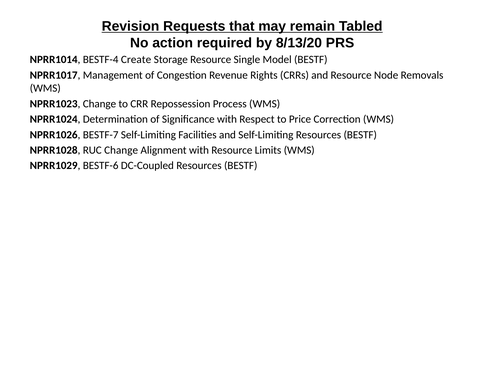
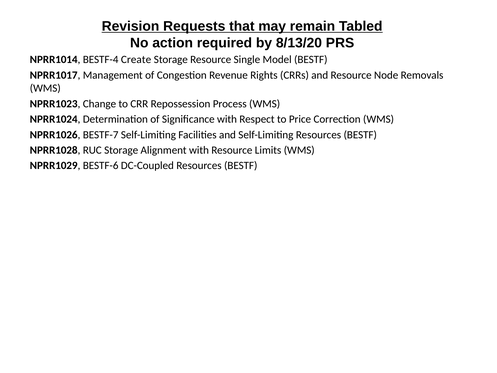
RUC Change: Change -> Storage
